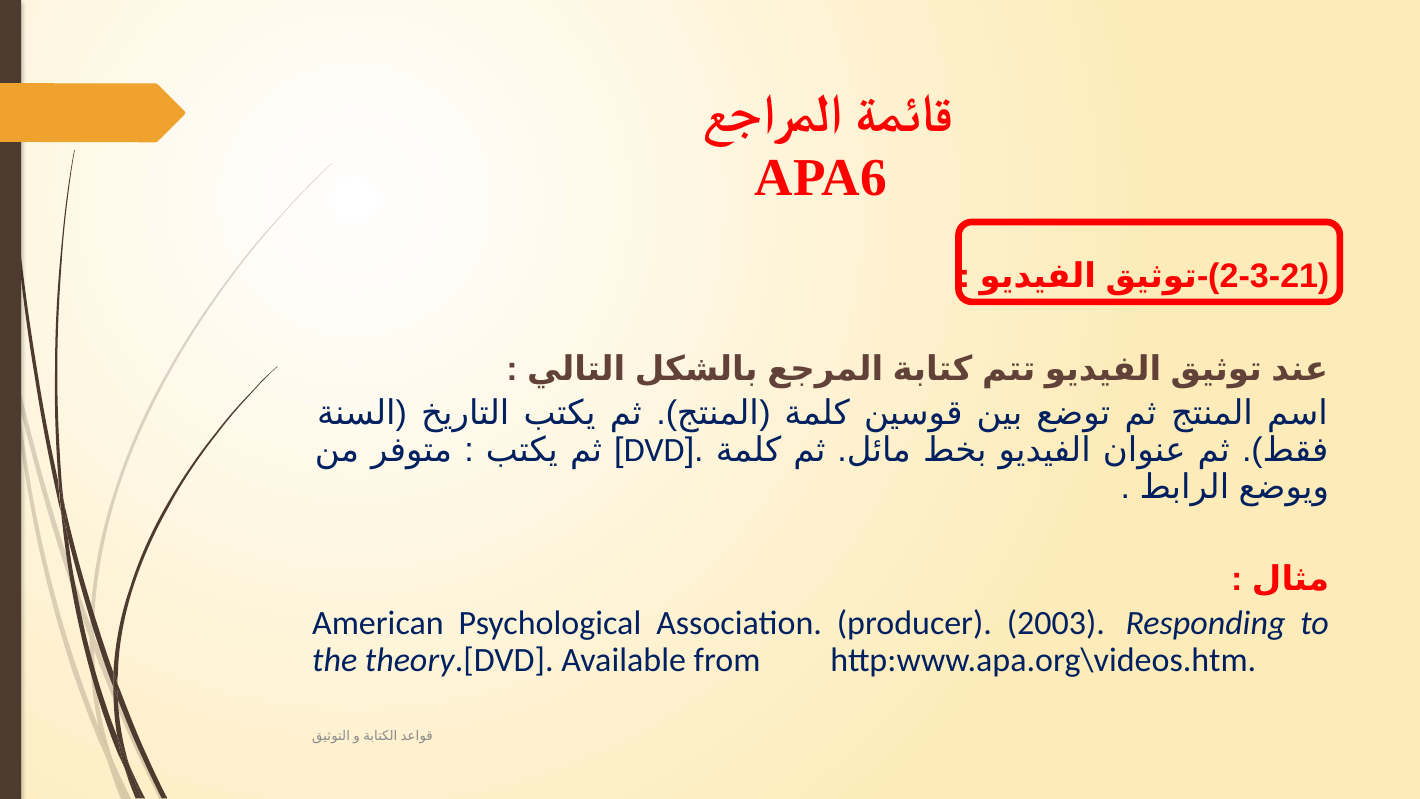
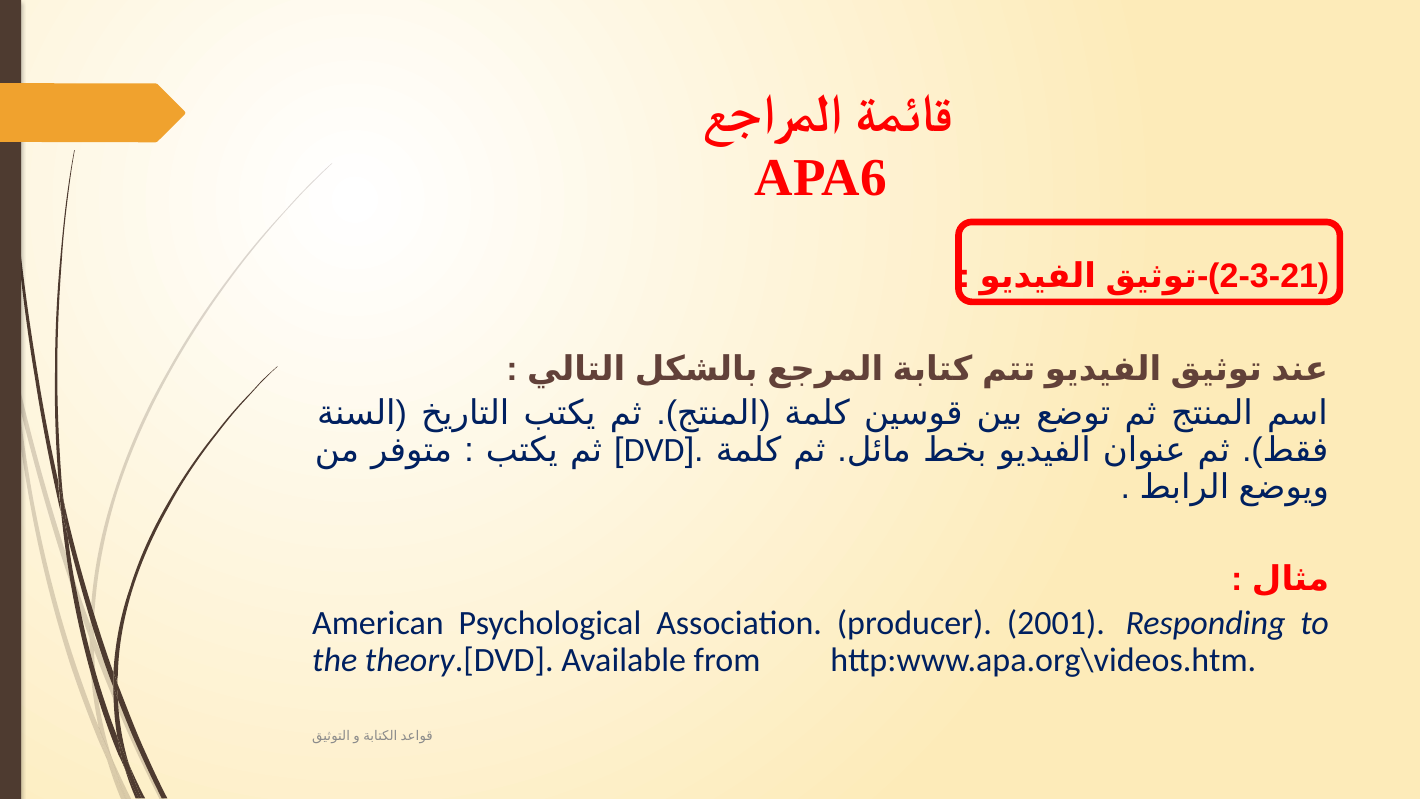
2003: 2003 -> 2001
